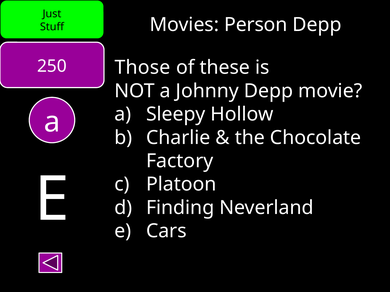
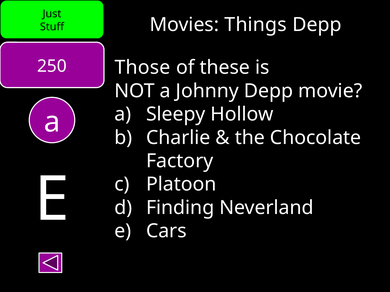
Person: Person -> Things
